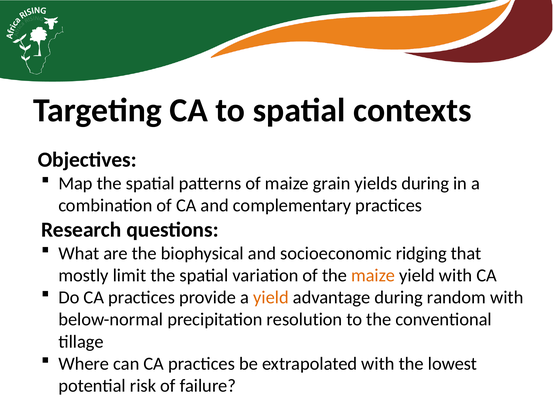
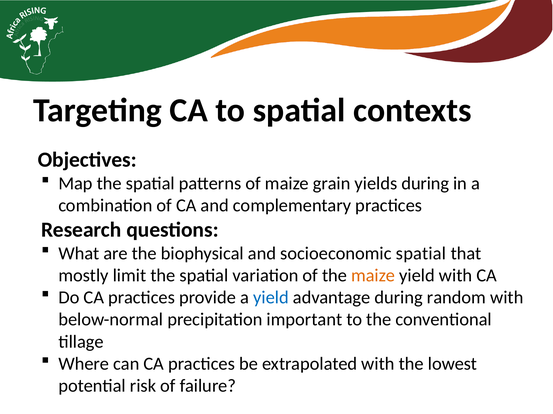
socioeconomic ridging: ridging -> spatial
yield at (271, 298) colour: orange -> blue
resolution: resolution -> important
